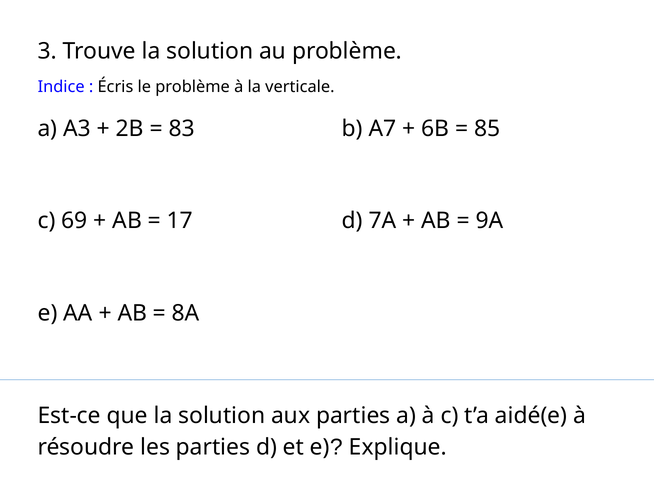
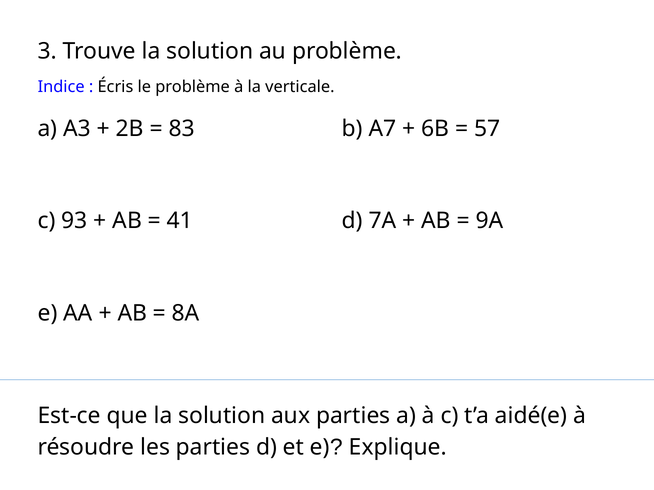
85: 85 -> 57
69: 69 -> 93
17: 17 -> 41
